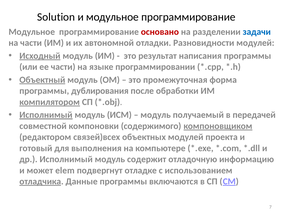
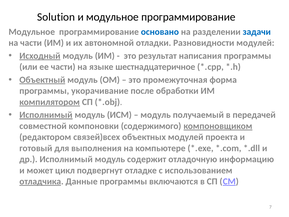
основано colour: red -> blue
программировании: программировании -> шестнадцатеричное
дублирования: дублирования -> укорачивание
elem: elem -> цикл
